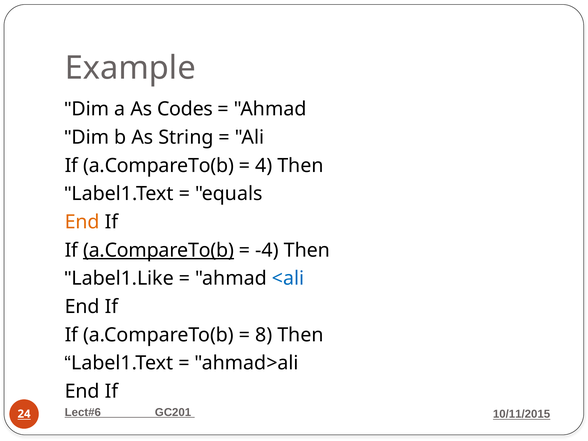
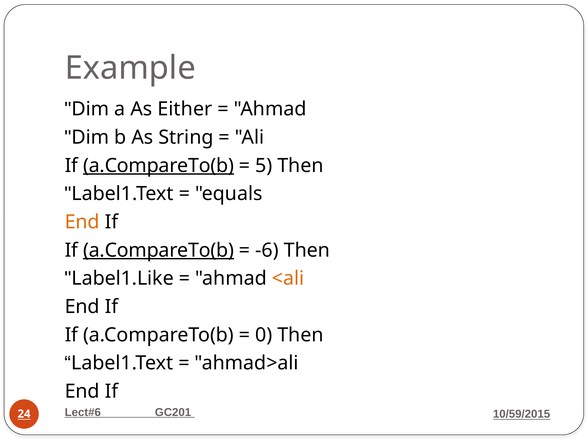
Codes: Codes -> Either
a.CompareTo(b at (159, 166) underline: none -> present
4: 4 -> 5
-4: -4 -> -6
<ali colour: blue -> orange
8: 8 -> 0
10/11/2015: 10/11/2015 -> 10/59/2015
